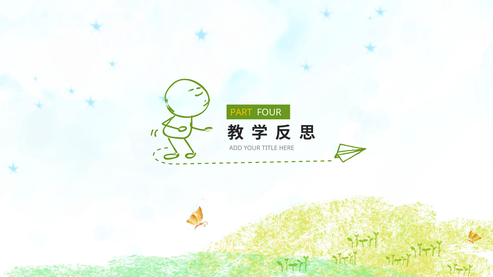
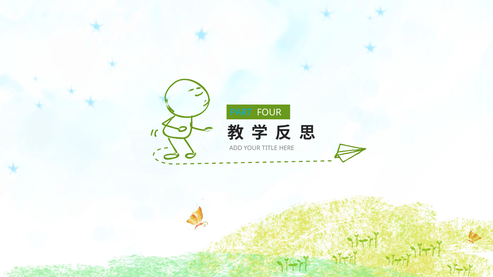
PART colour: yellow -> light blue
